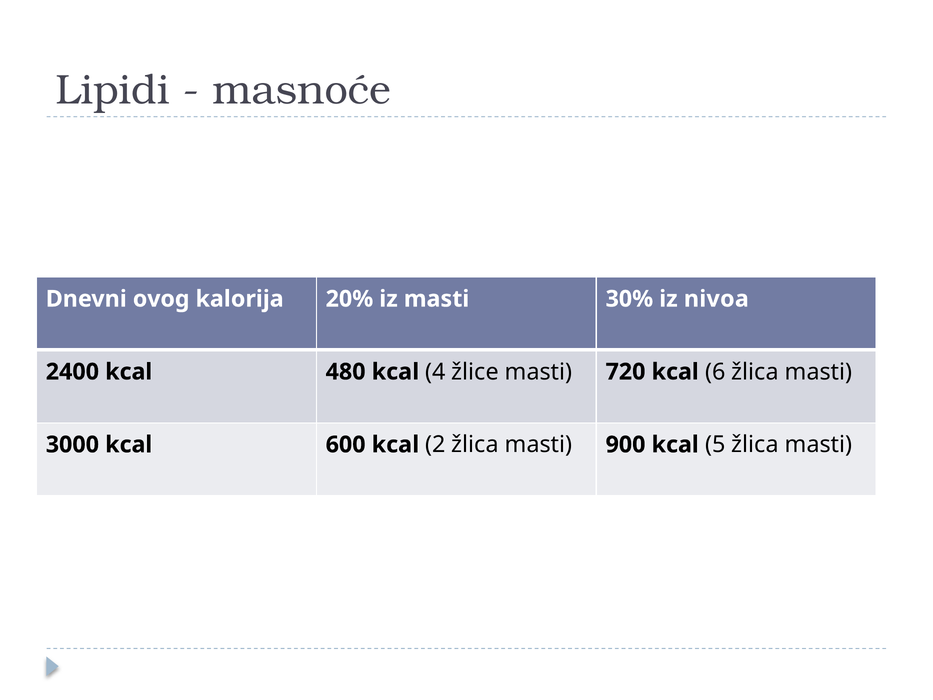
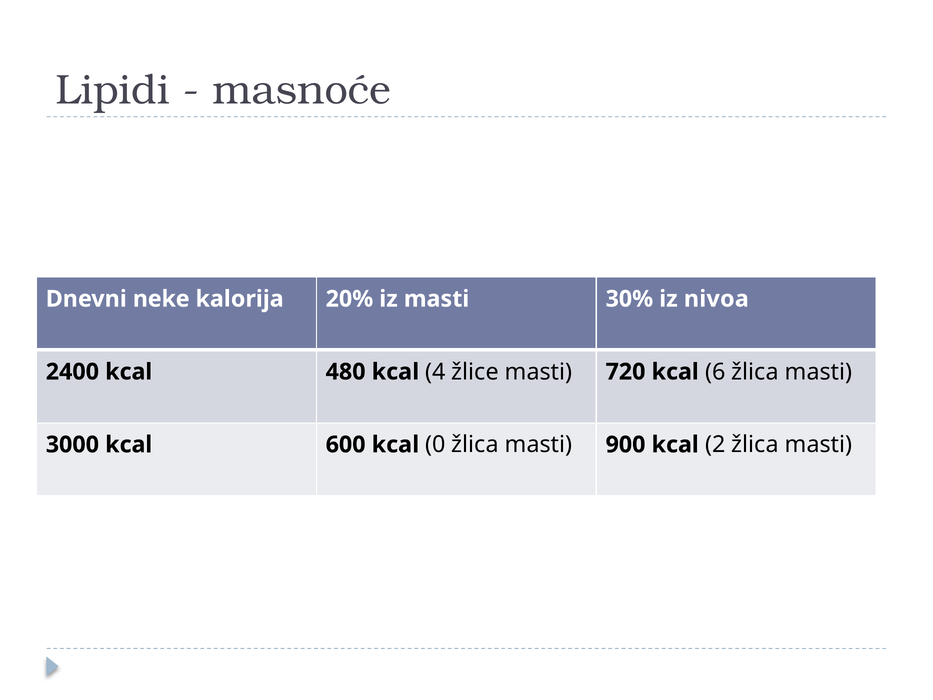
ovog: ovog -> neke
2: 2 -> 0
5: 5 -> 2
